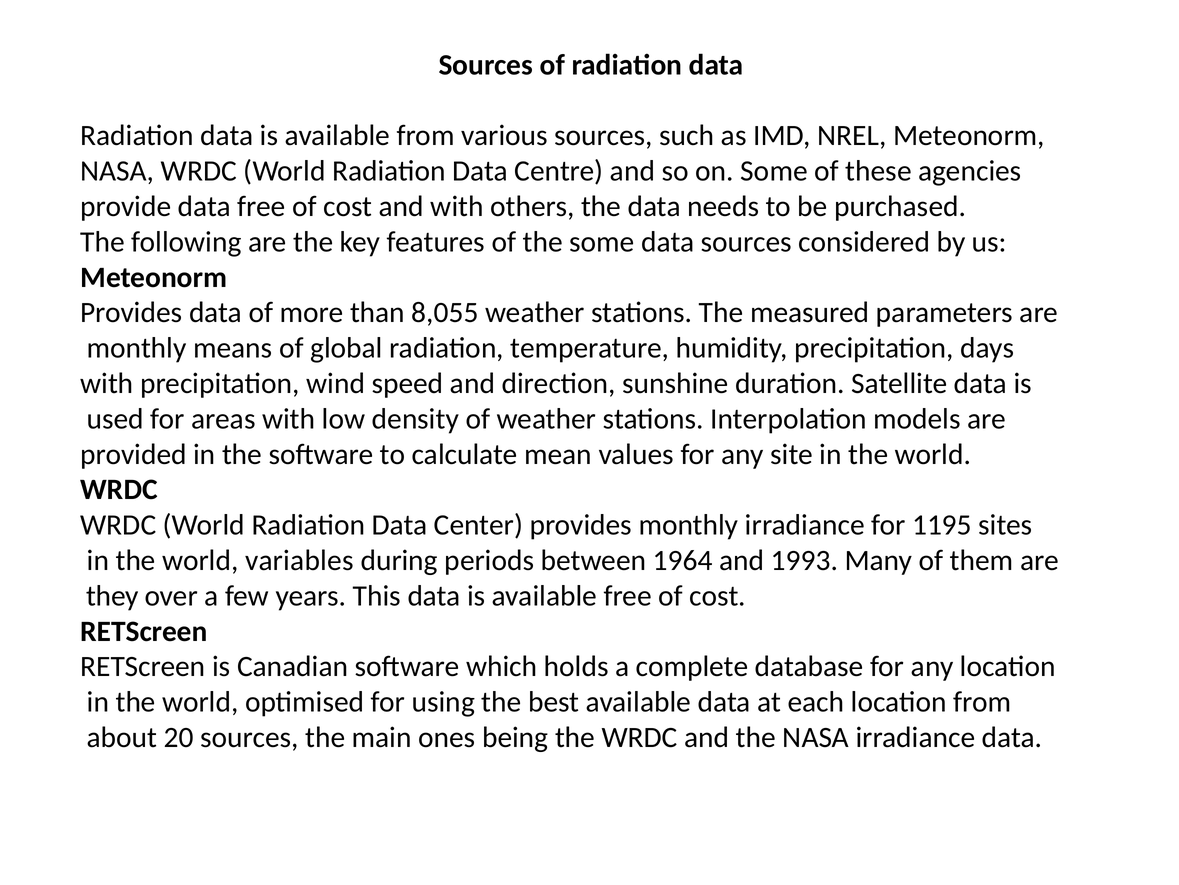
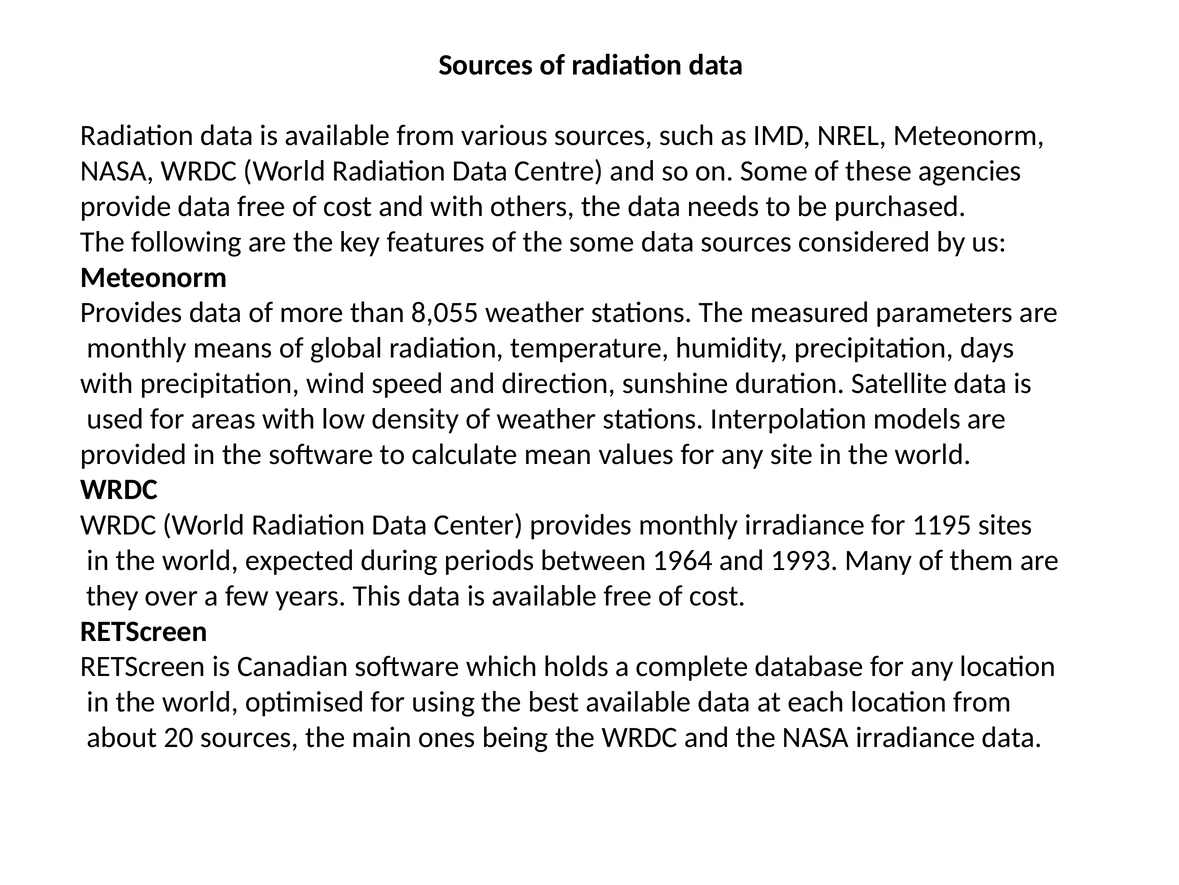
variables: variables -> expected
